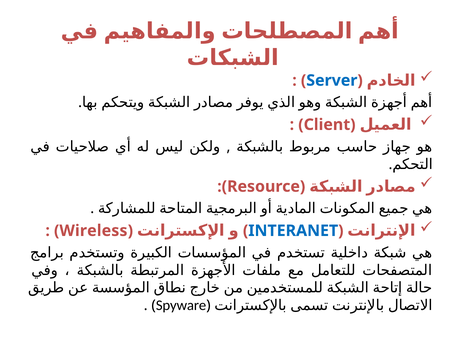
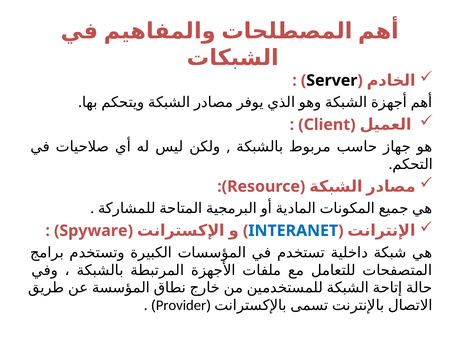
Server colour: blue -> black
Wireless: Wireless -> Spyware
Spyware: Spyware -> Provider
